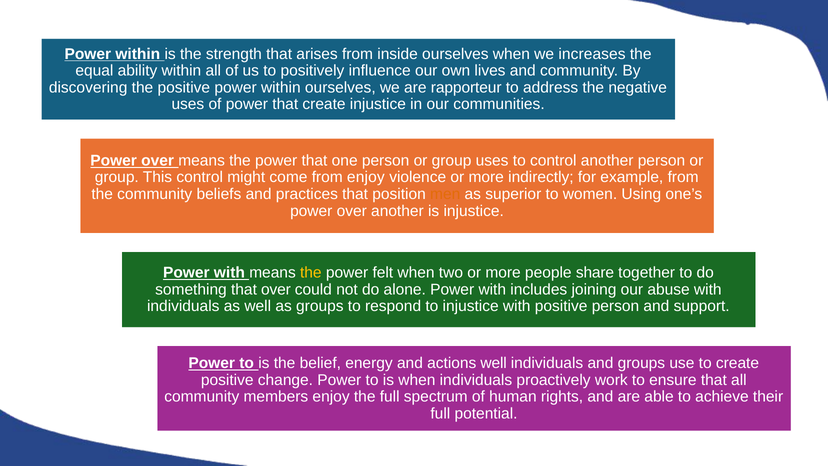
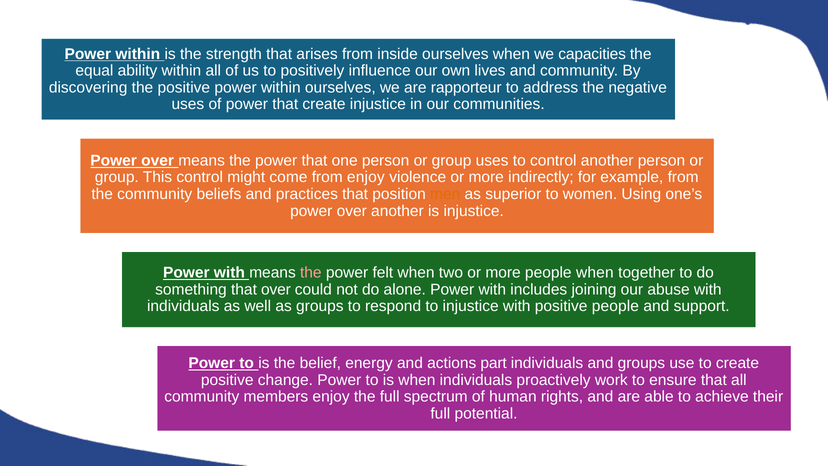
increases: increases -> capacities
the at (311, 273) colour: yellow -> pink
people share: share -> when
positive person: person -> people
actions well: well -> part
